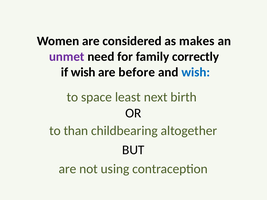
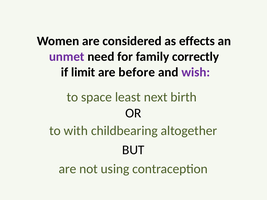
makes: makes -> effects
if wish: wish -> limit
wish at (196, 72) colour: blue -> purple
than: than -> with
